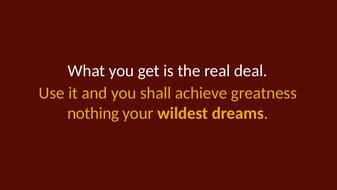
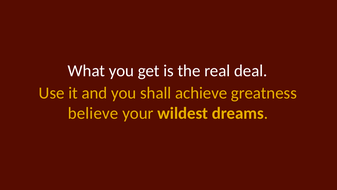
nothing: nothing -> believe
